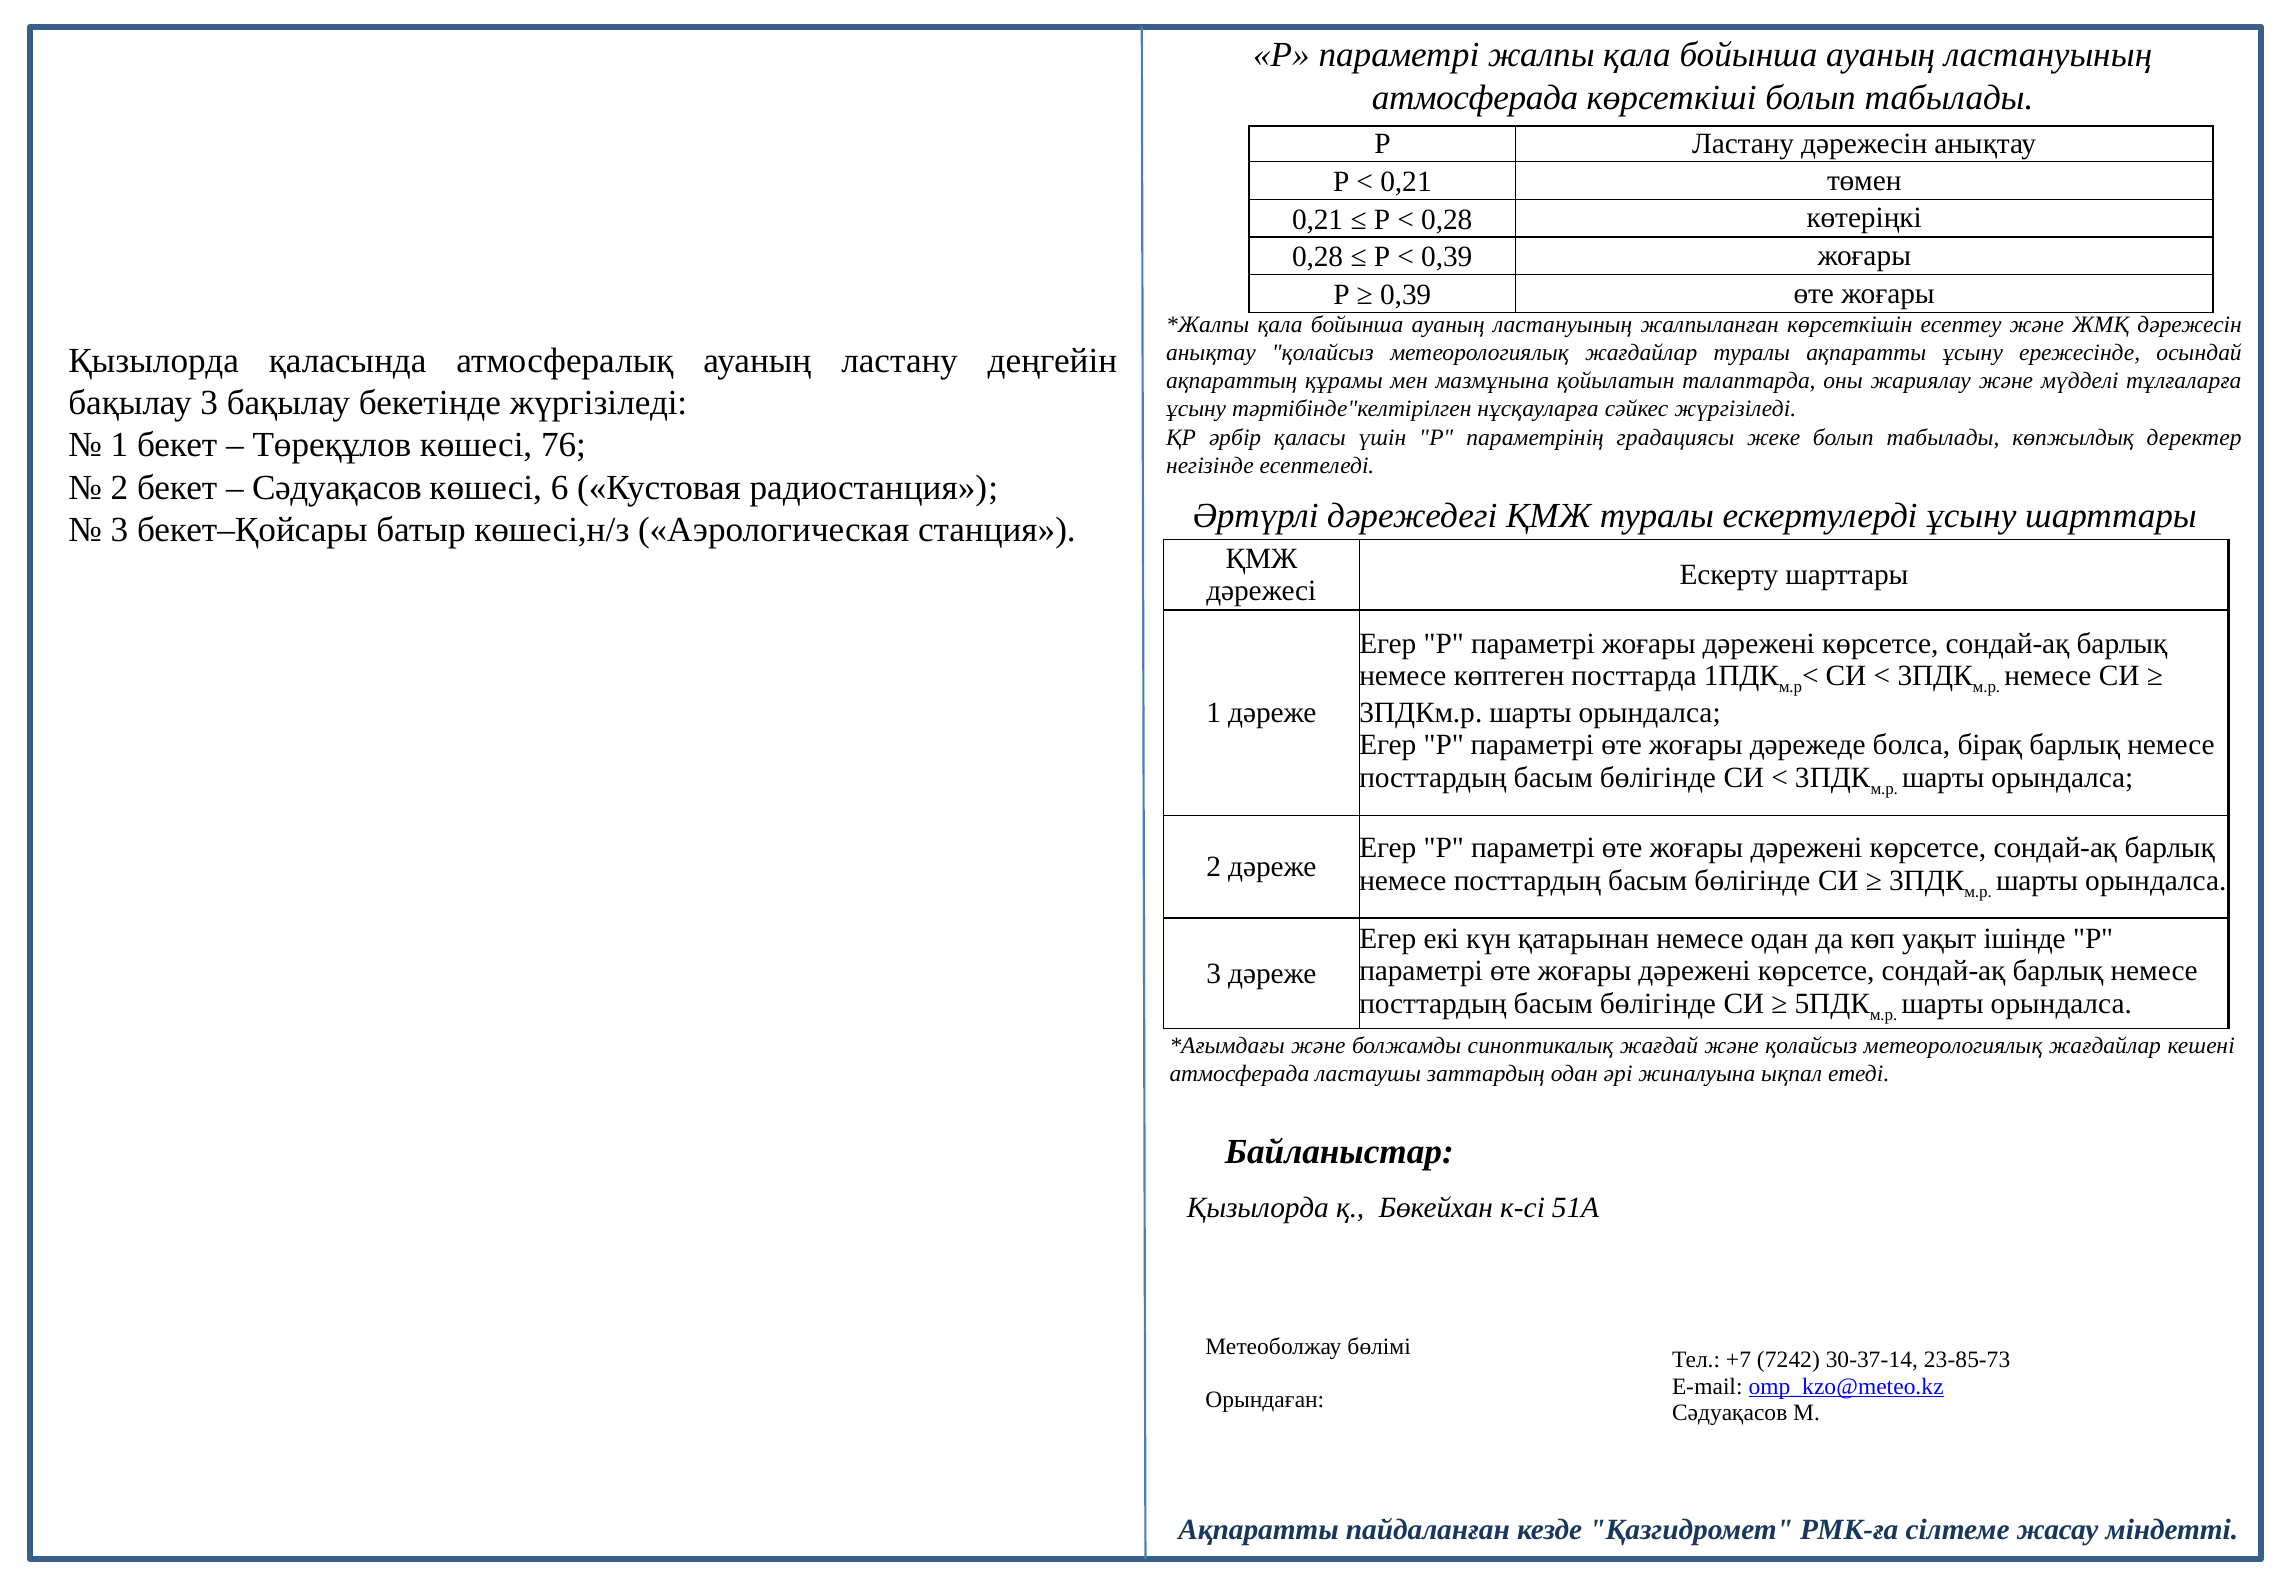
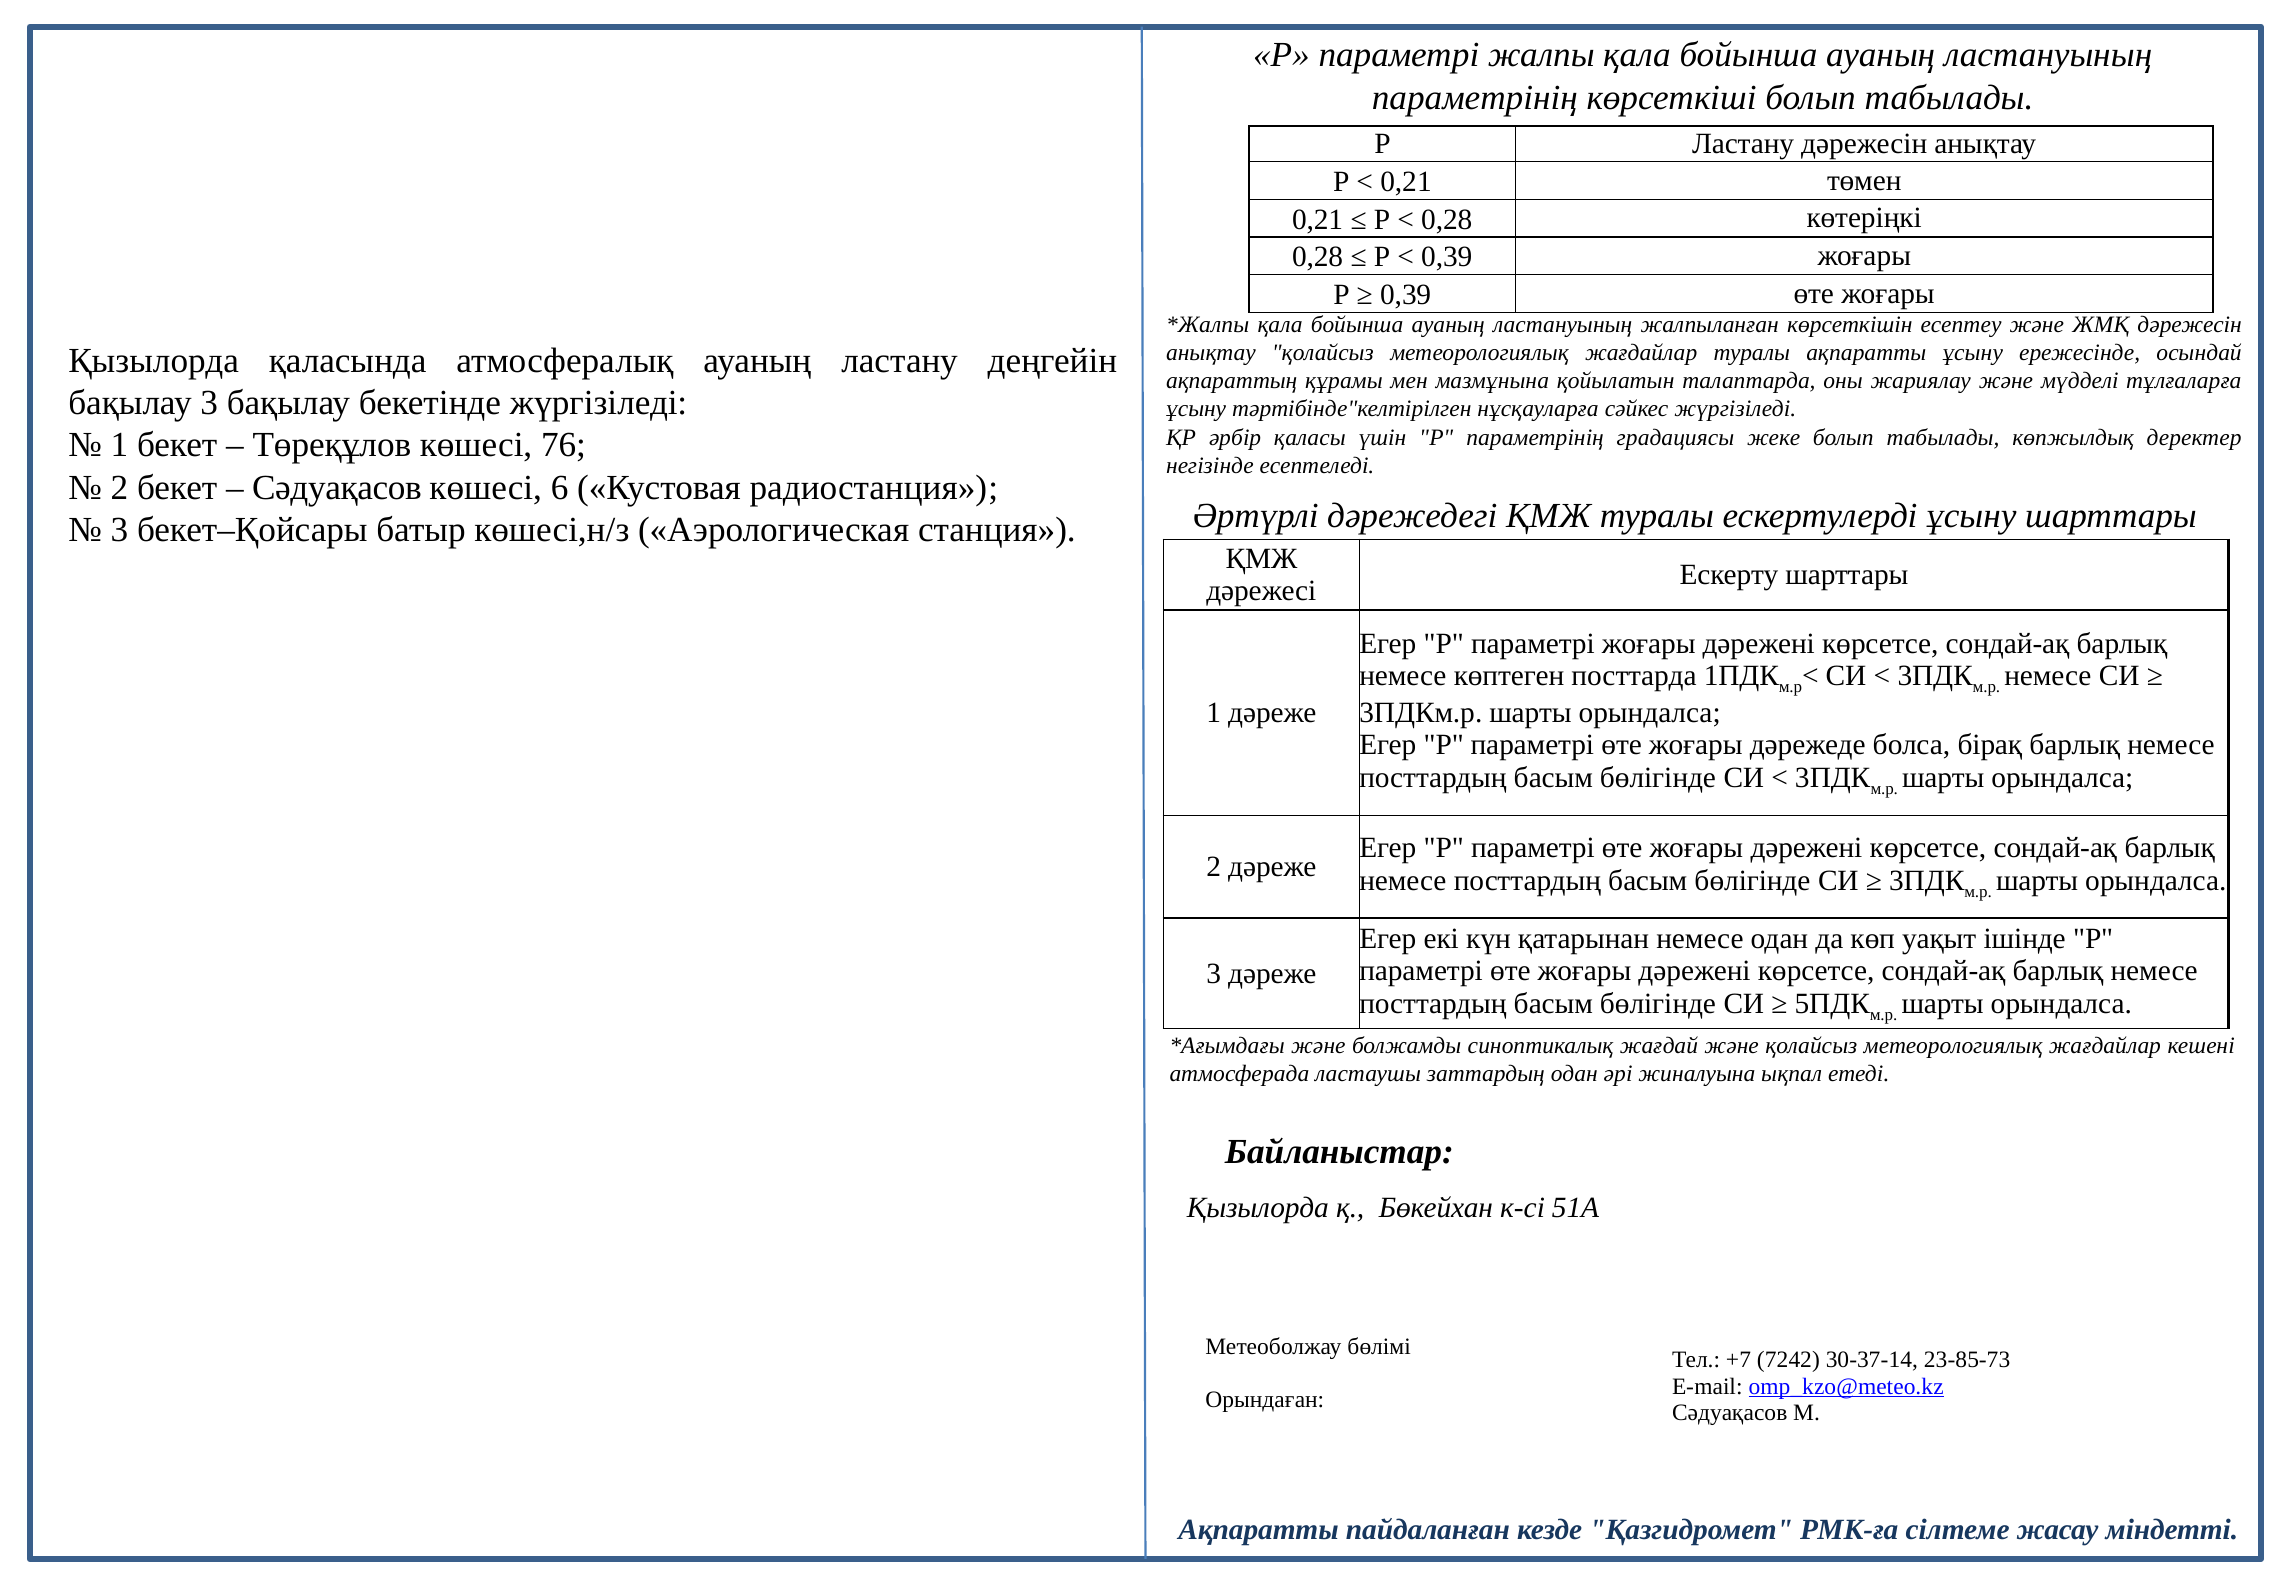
атмосферада at (1475, 98): атмосферада -> параметрінің
